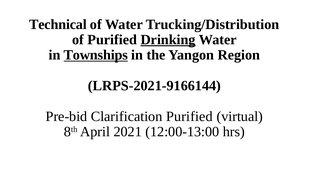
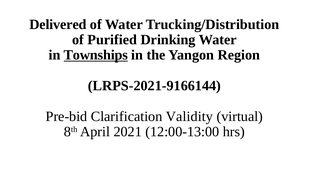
Technical: Technical -> Delivered
Drinking underline: present -> none
Clarification Purified: Purified -> Validity
